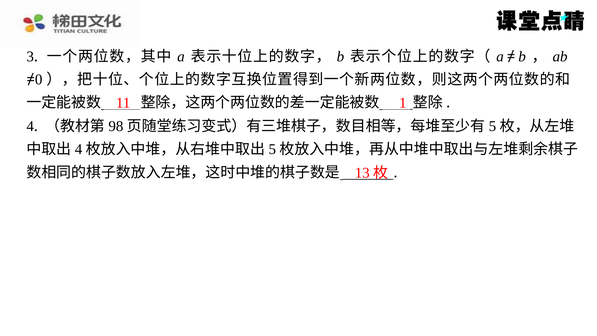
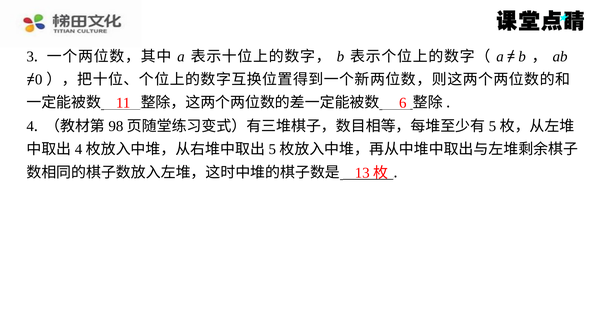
1: 1 -> 6
